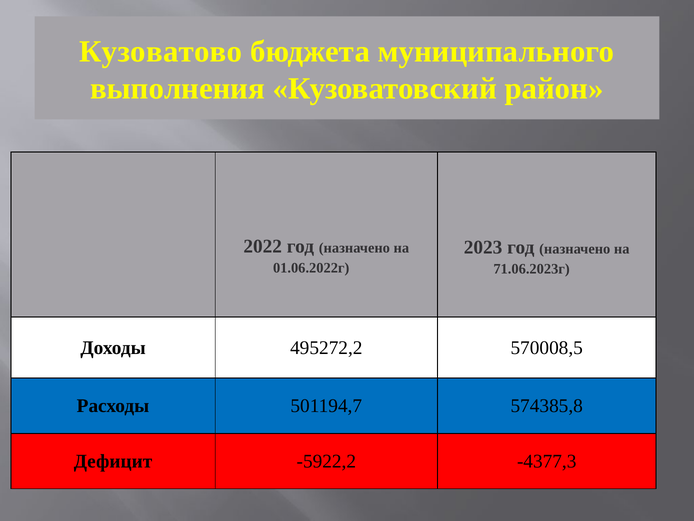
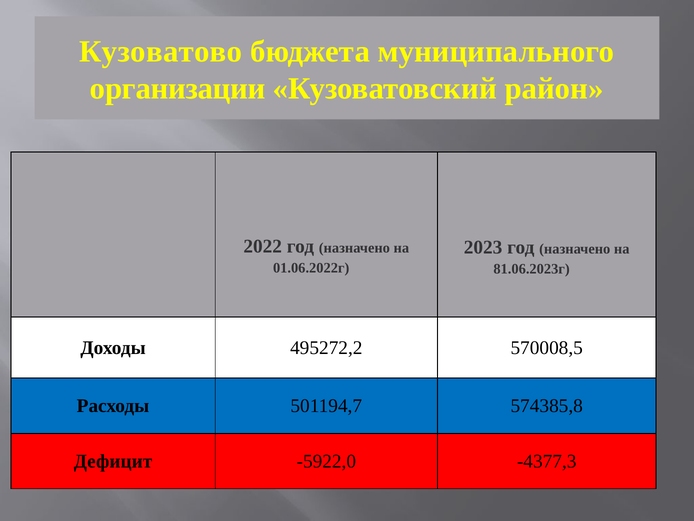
выполнения: выполнения -> организации
71.06.2023г: 71.06.2023г -> 81.06.2023г
-5922,2: -5922,2 -> -5922,0
